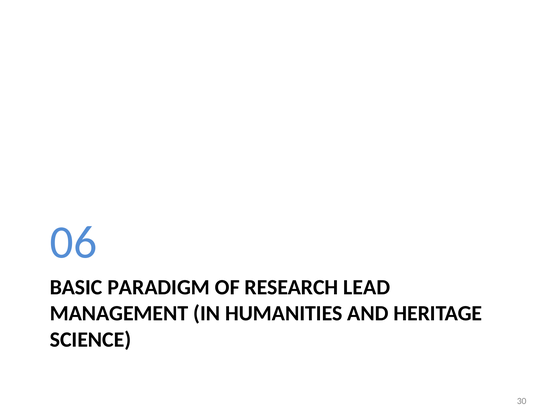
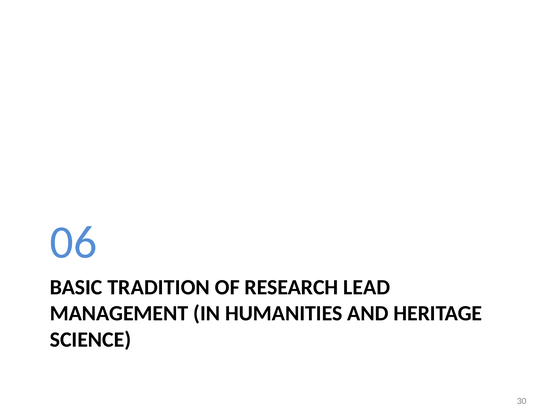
PARADIGM: PARADIGM -> TRADITION
